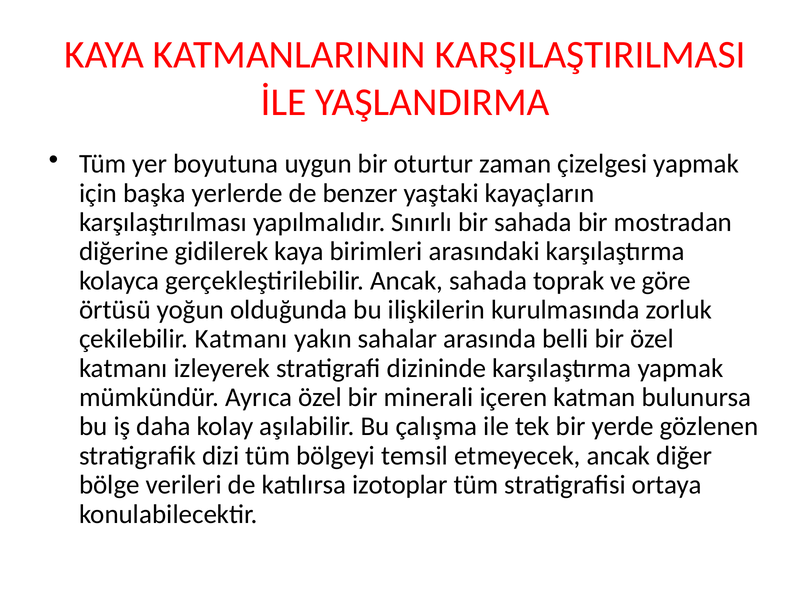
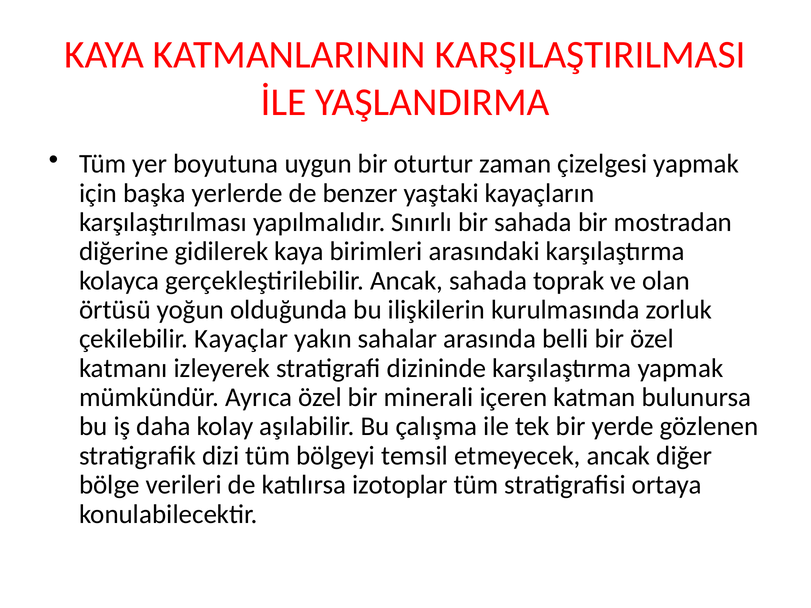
göre: göre -> olan
çekilebilir Katmanı: Katmanı -> Kayaçlar
